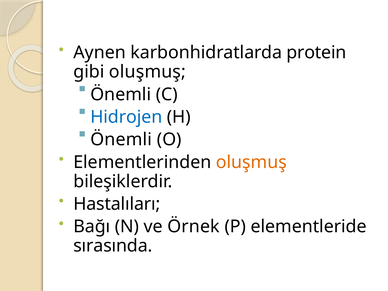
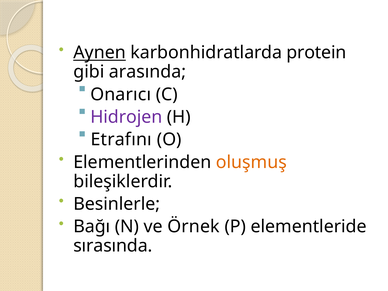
Aynen underline: none -> present
gibi oluşmuş: oluşmuş -> arasında
Önemli at (121, 94): Önemli -> Onarıcı
Hidrojen colour: blue -> purple
Önemli at (121, 140): Önemli -> Etrafını
Hastalıları: Hastalıları -> Besinlerle
